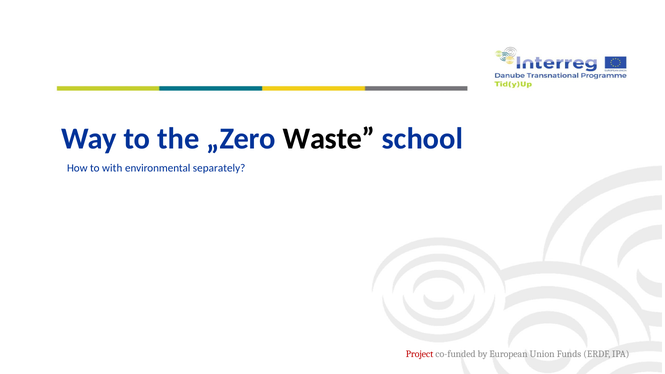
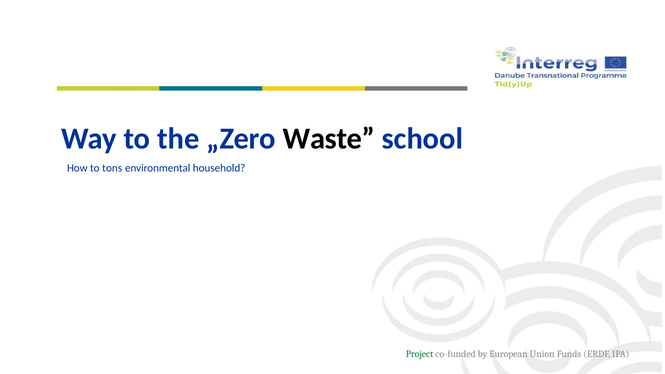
with: with -> tons
separately: separately -> household
Project colour: red -> green
